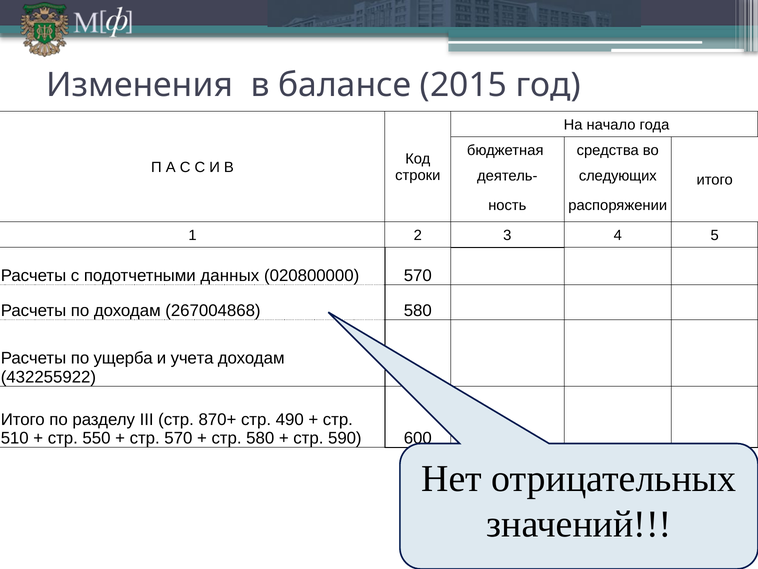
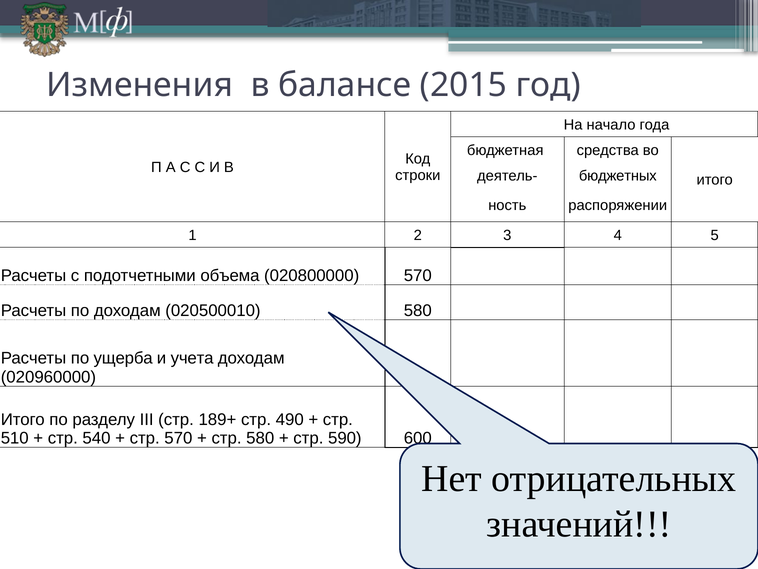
следующих: следующих -> бюджетных
данных: данных -> объема
267004868: 267004868 -> 020500010
432255922: 432255922 -> 020960000
870+: 870+ -> 189+
550: 550 -> 540
